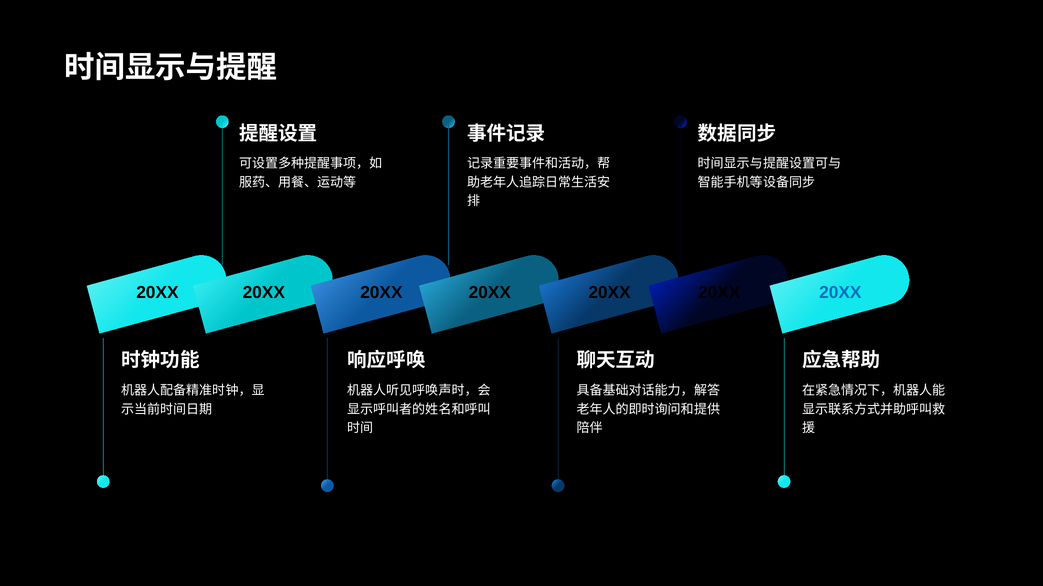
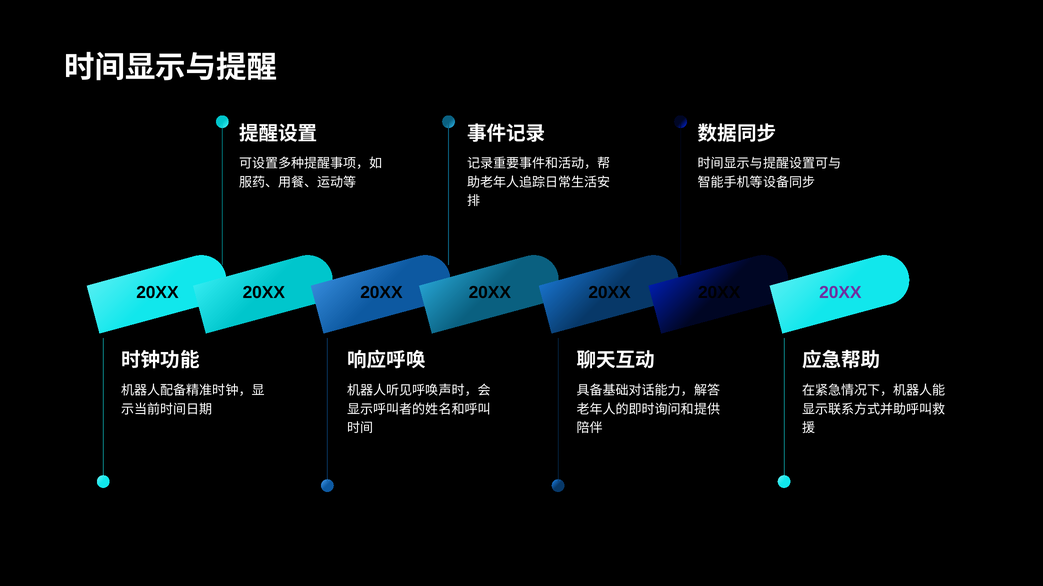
20XX at (840, 293) colour: blue -> purple
